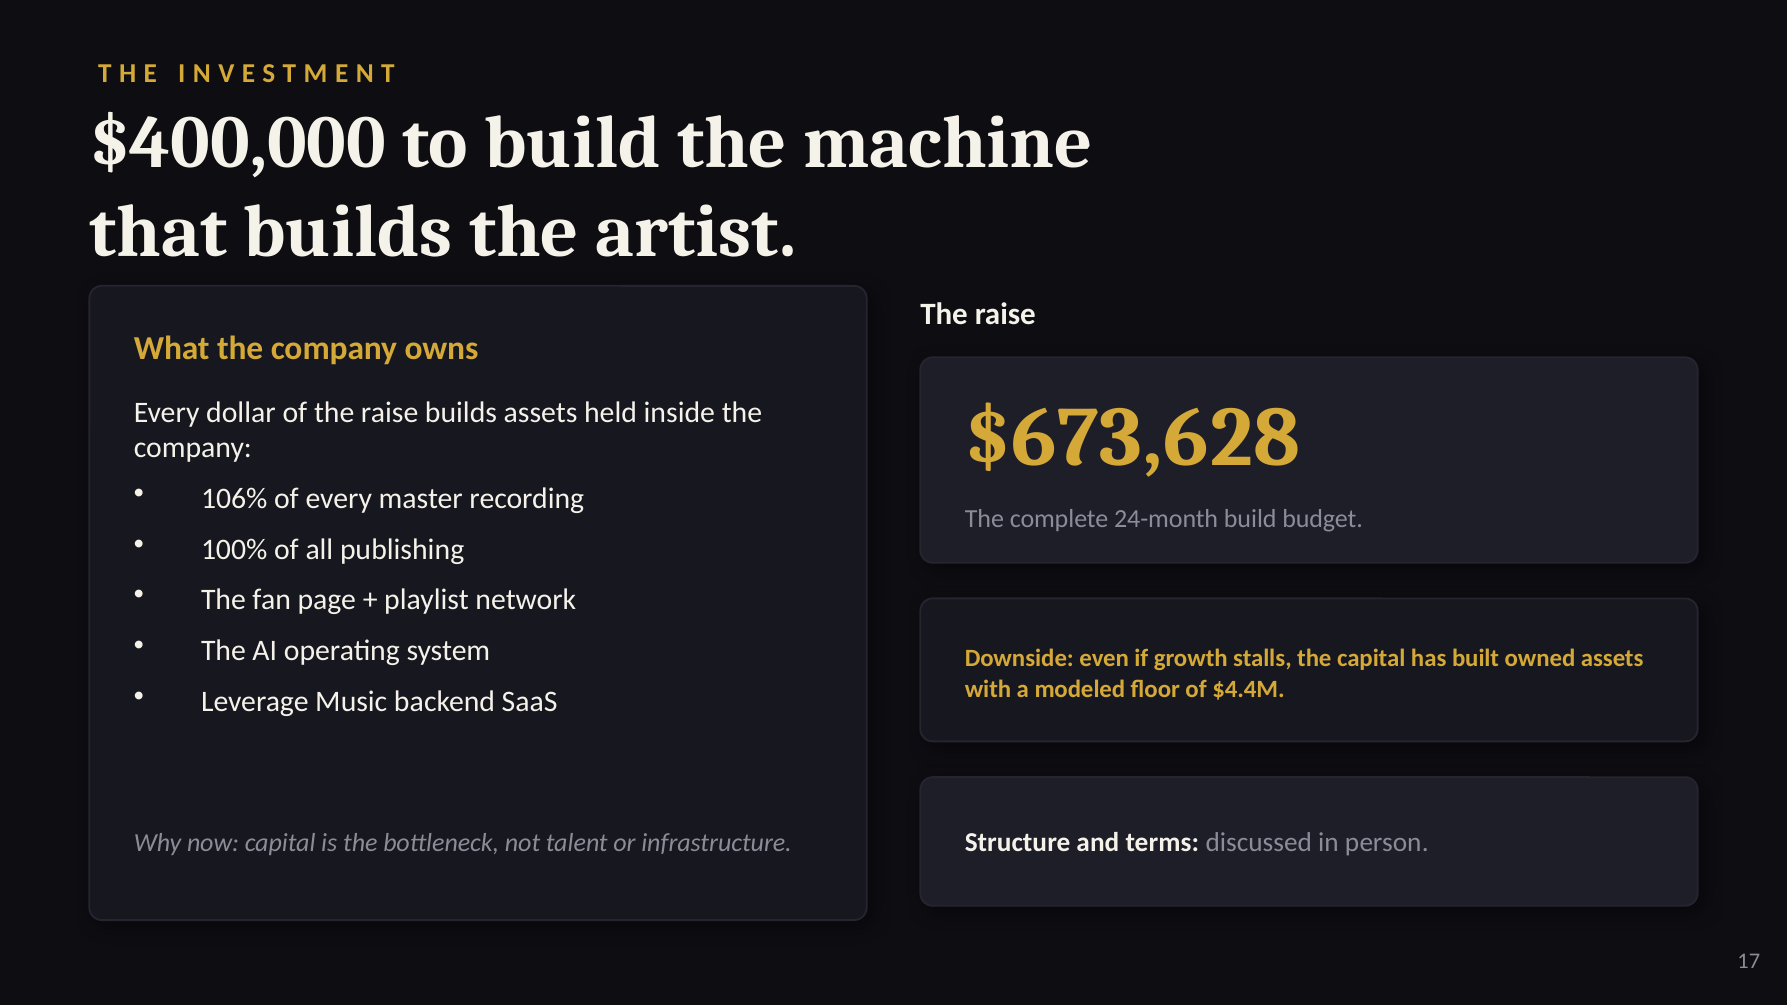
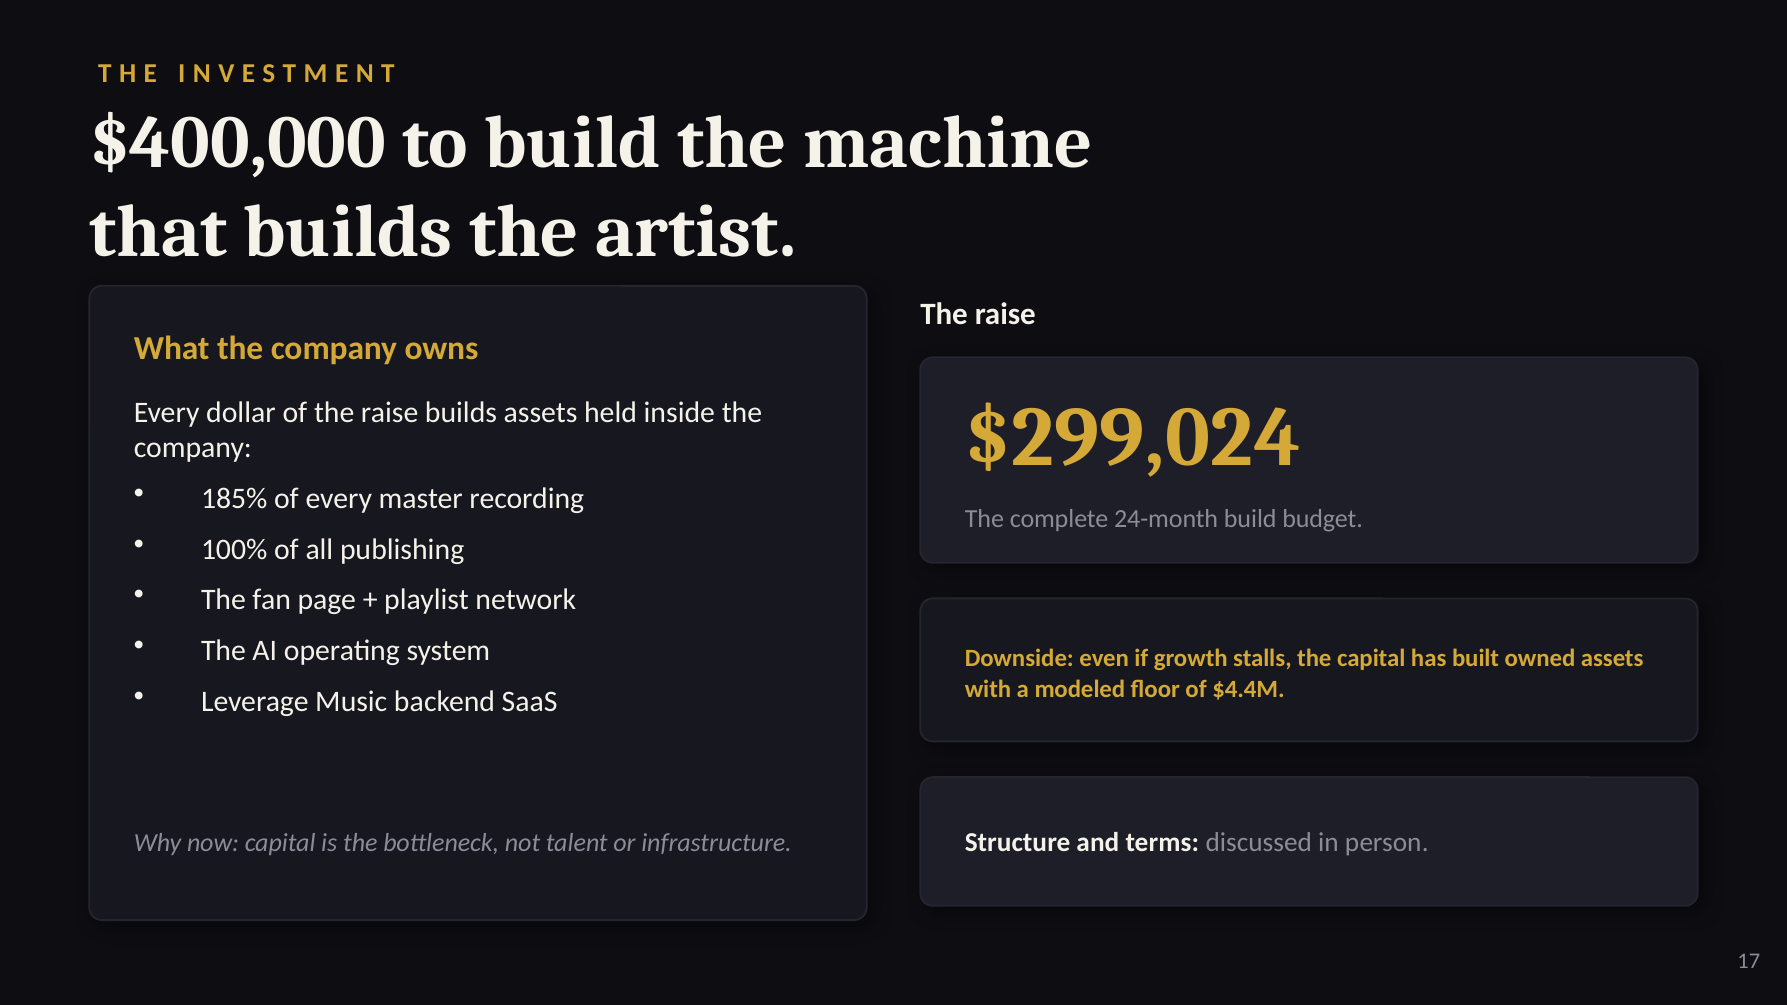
$673,628: $673,628 -> $299,024
106%: 106% -> 185%
